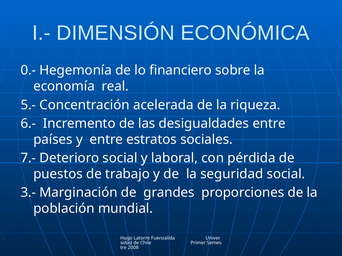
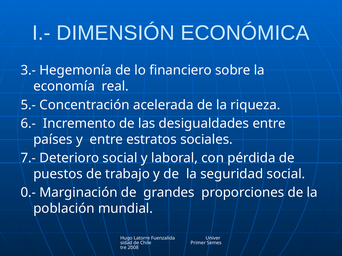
0.-: 0.- -> 3.-
3.-: 3.- -> 0.-
